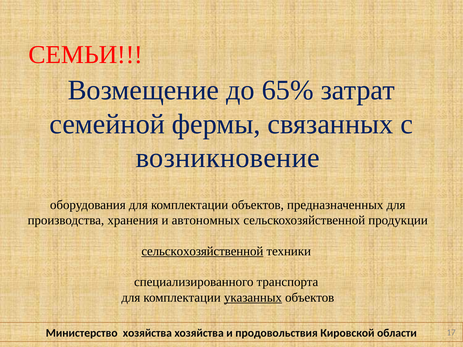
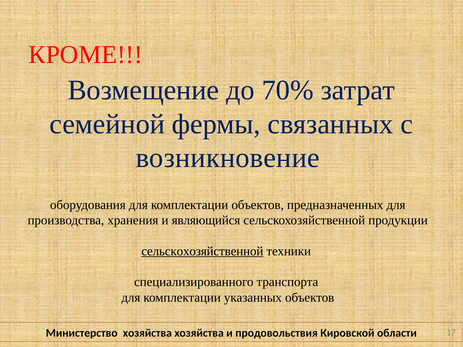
СЕМЬИ: СЕМЬИ -> КРОМЕ
65%: 65% -> 70%
автономных: автономных -> являющийся
указанных underline: present -> none
